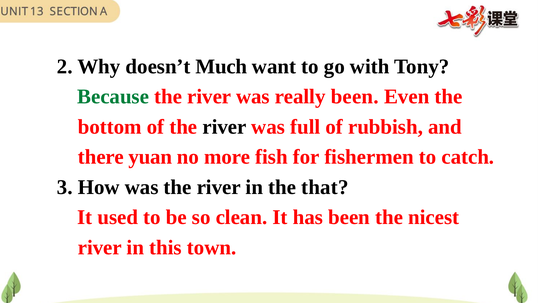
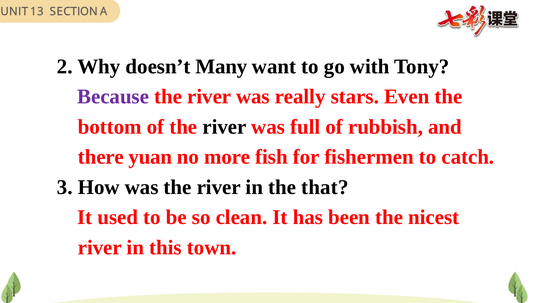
Much: Much -> Many
Because colour: green -> purple
really been: been -> stars
